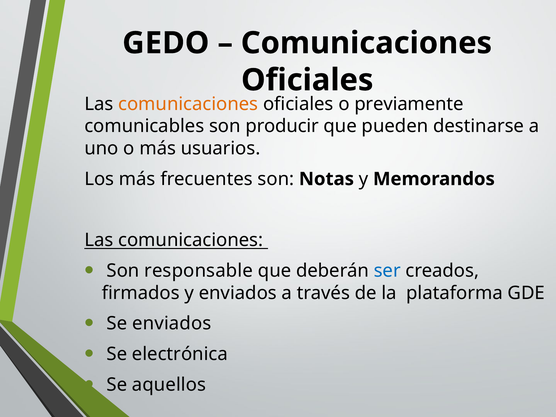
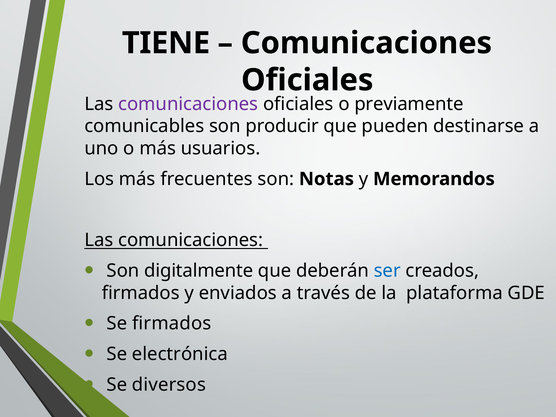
GEDO: GEDO -> TIENE
comunicaciones at (188, 104) colour: orange -> purple
responsable: responsable -> digitalmente
Se enviados: enviados -> firmados
aquellos: aquellos -> diversos
